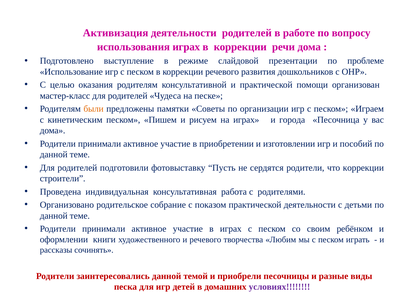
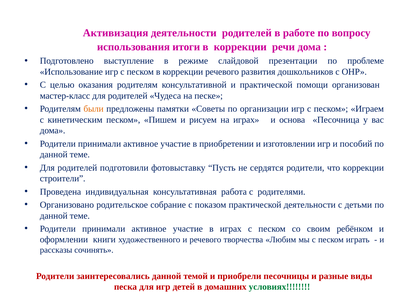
использования играх: играх -> итоги
города: города -> основа
условиях colour: purple -> green
